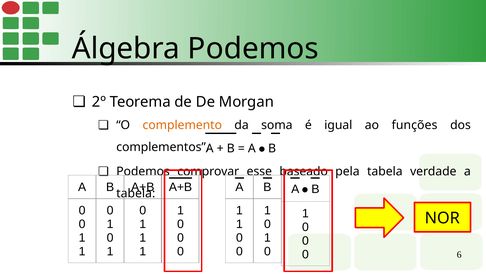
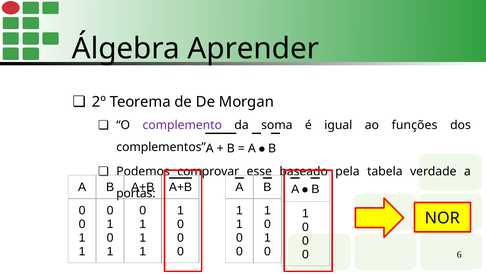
Álgebra Podemos: Podemos -> Aprender
complemento colour: orange -> purple
tabela at (136, 193): tabela -> portas
